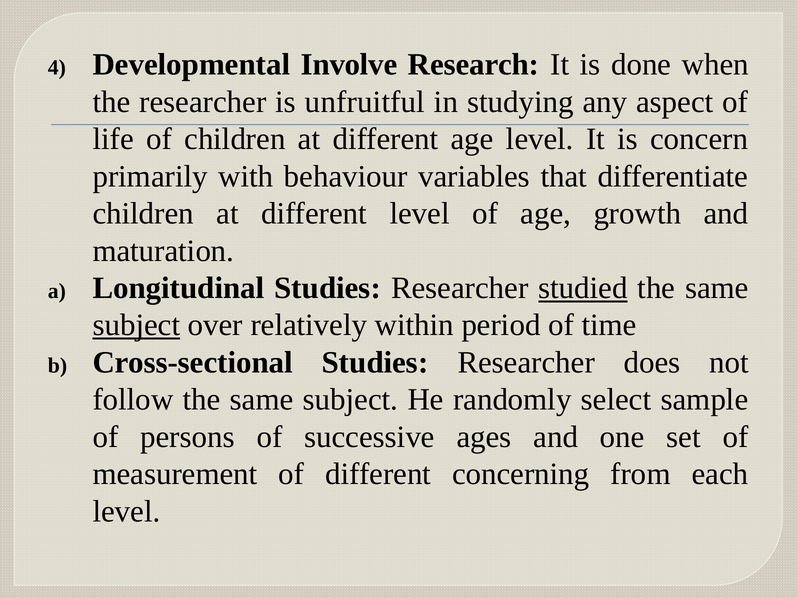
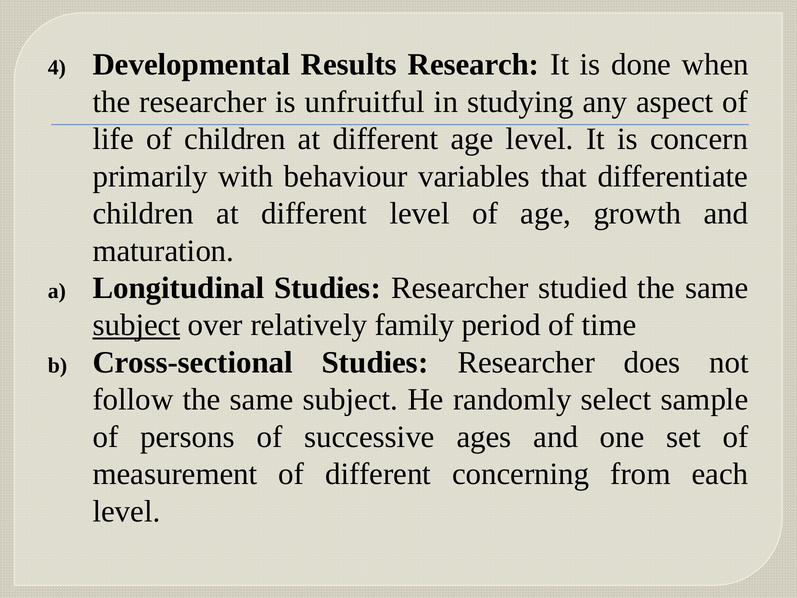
Involve: Involve -> Results
studied underline: present -> none
within: within -> family
